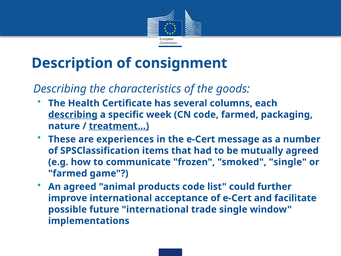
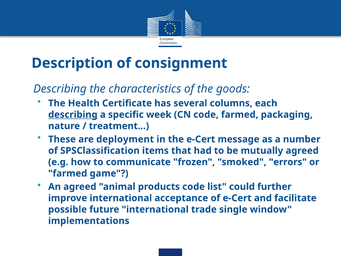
treatment… underline: present -> none
experiences: experiences -> deployment
smoked single: single -> errors
